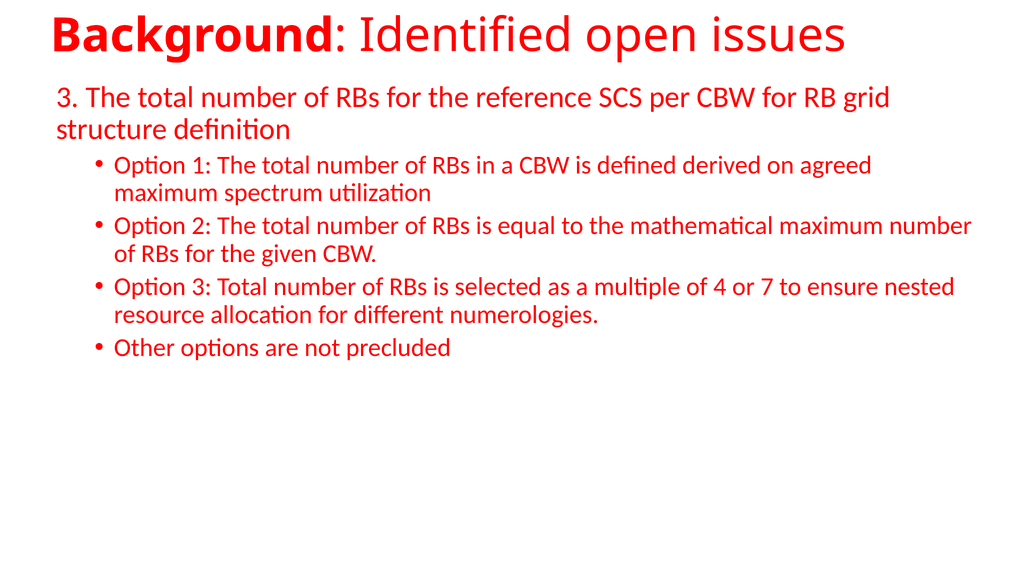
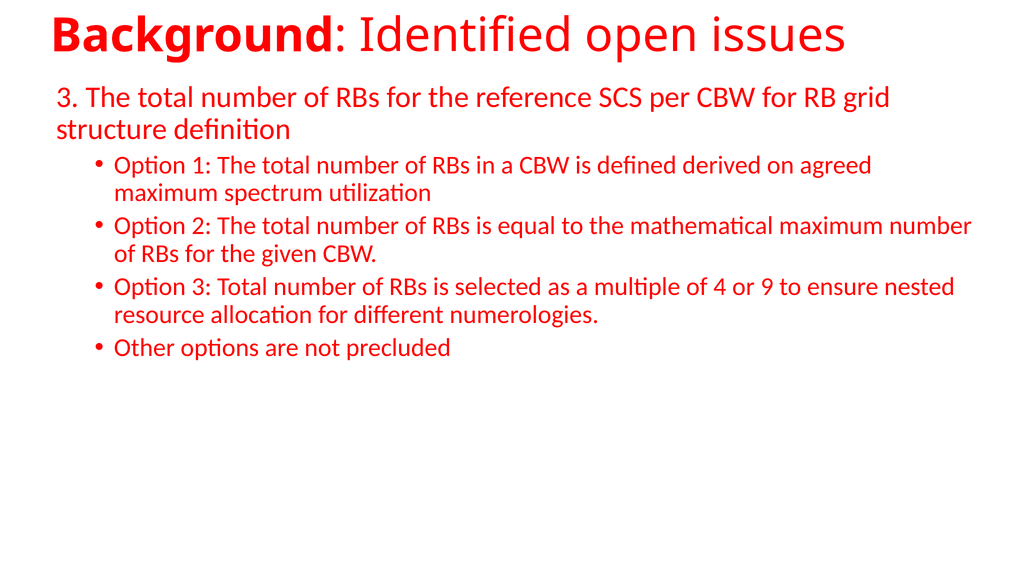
7: 7 -> 9
